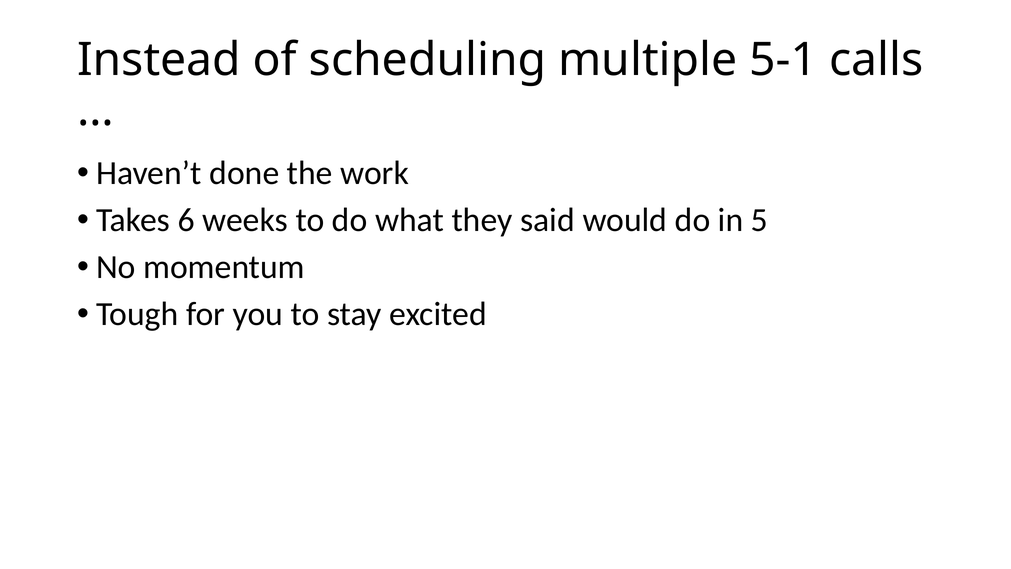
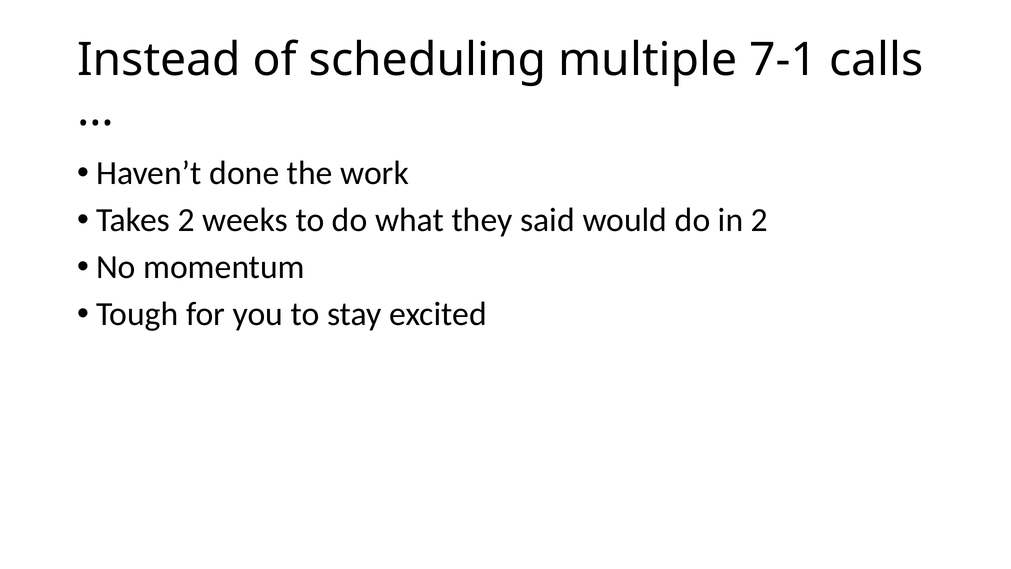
5-1: 5-1 -> 7-1
Takes 6: 6 -> 2
in 5: 5 -> 2
